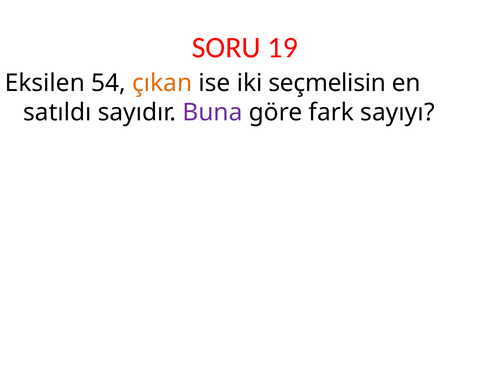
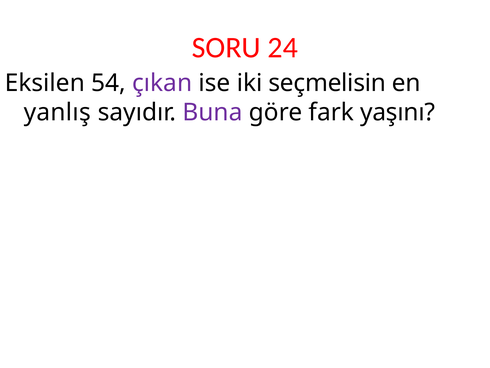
19: 19 -> 24
çıkan colour: orange -> purple
satıldı: satıldı -> yanlış
sayıyı: sayıyı -> yaşını
